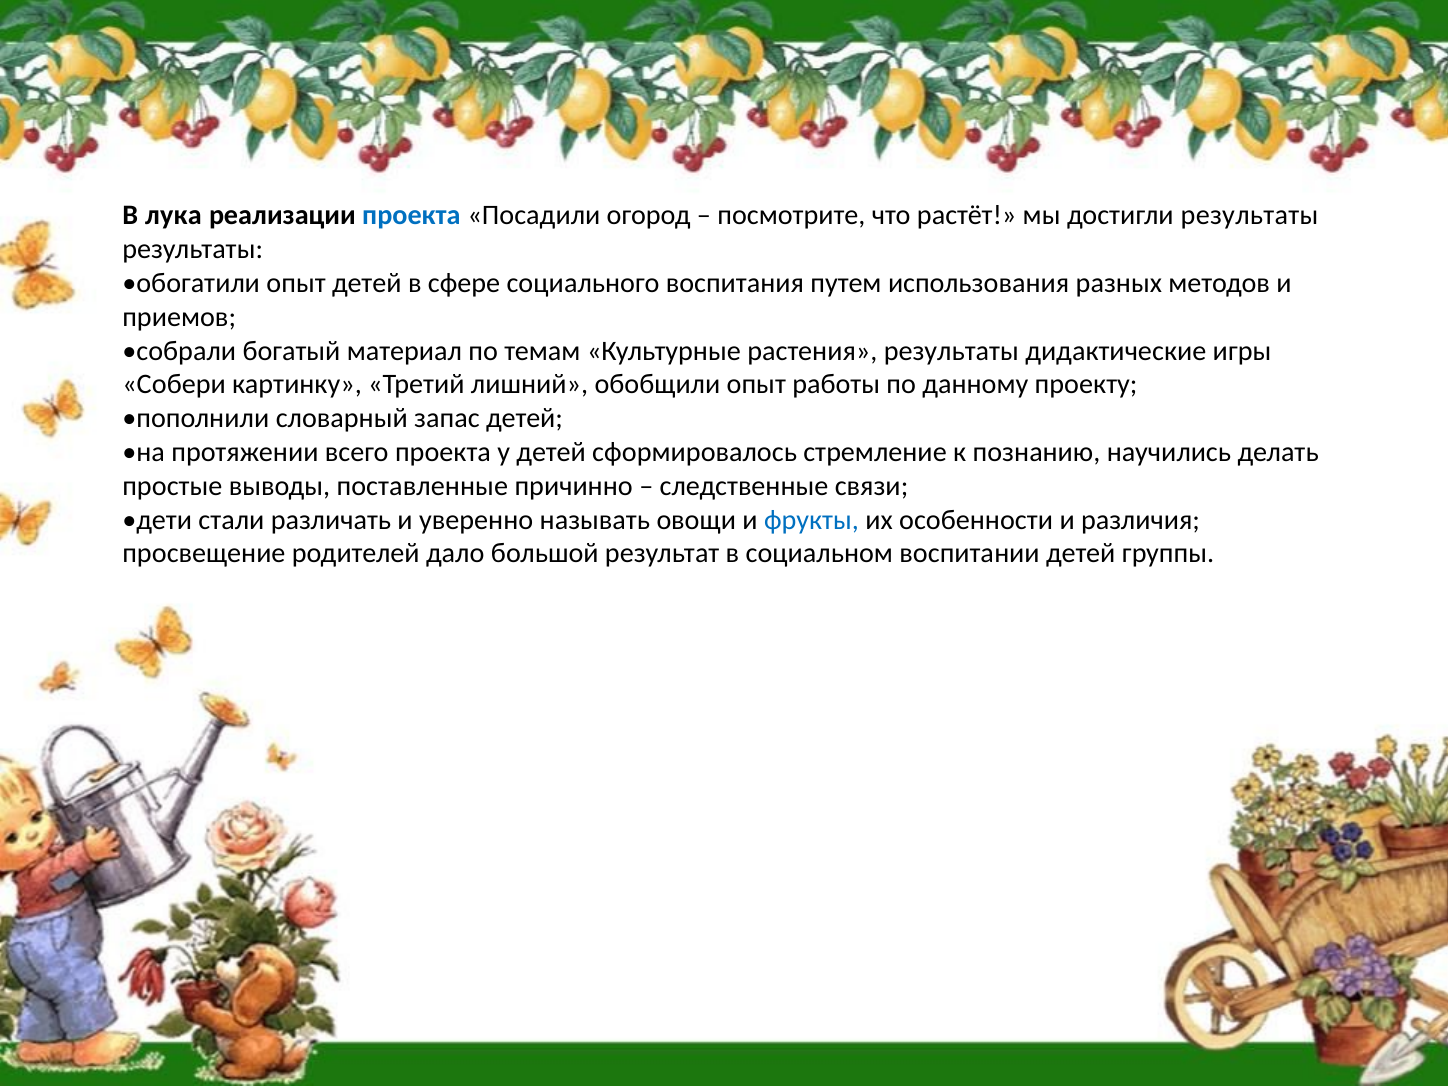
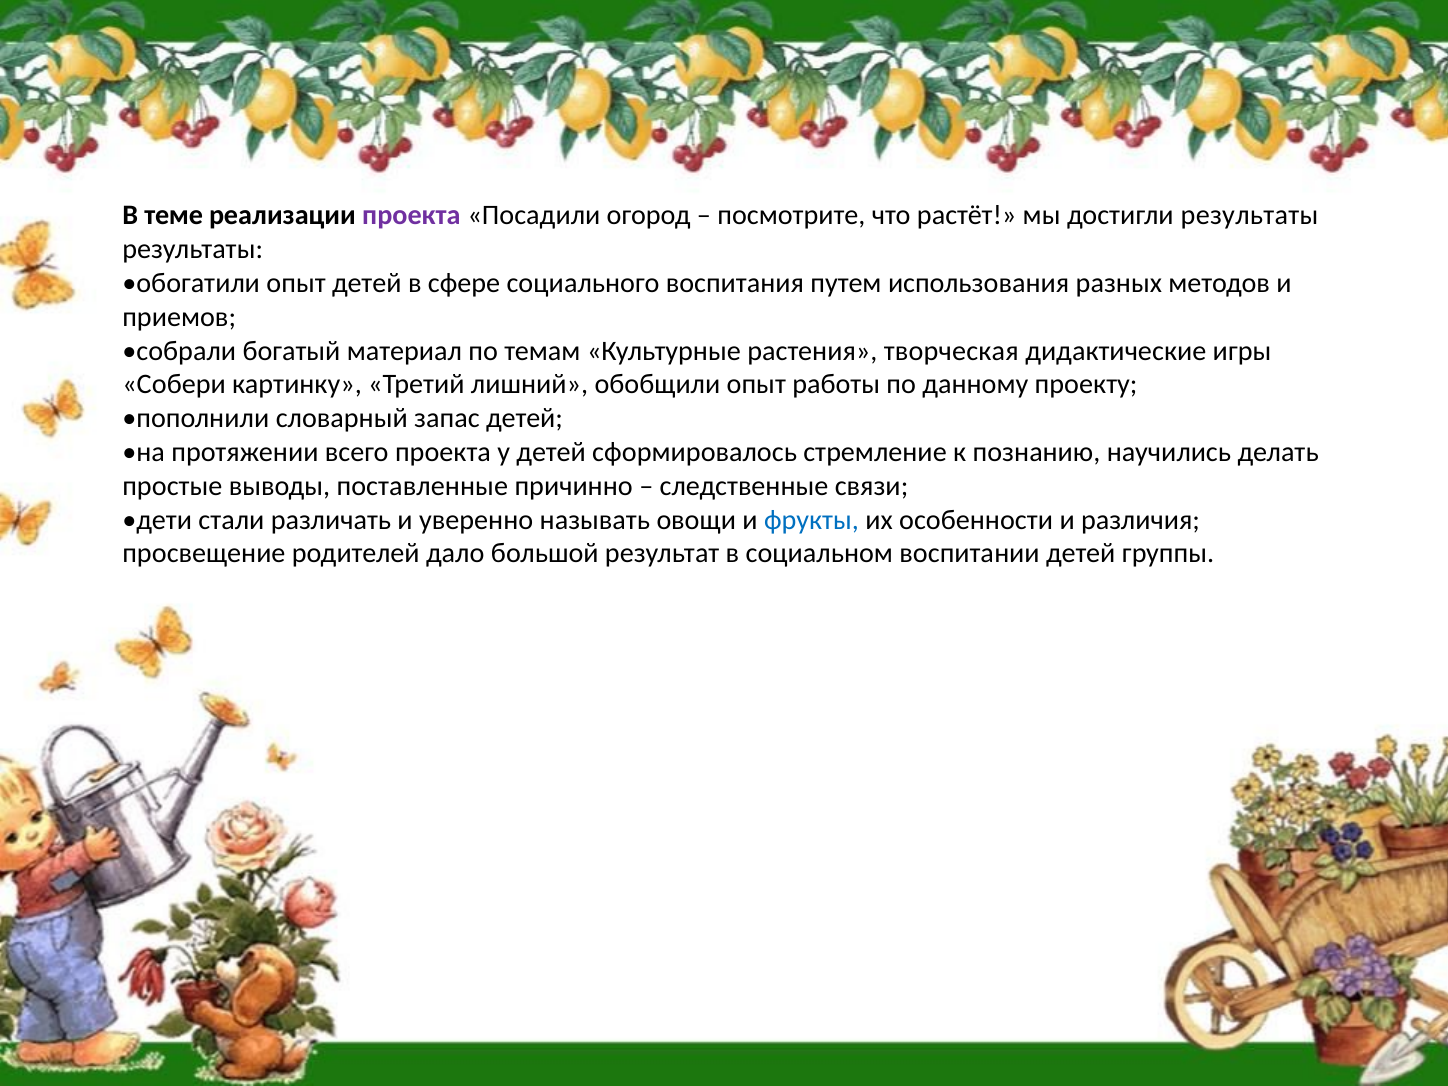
лука: лука -> теме
проекта at (411, 215) colour: blue -> purple
растения результаты: результаты -> творческая
